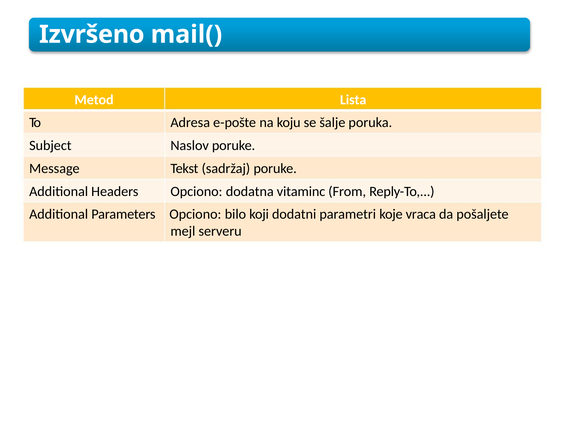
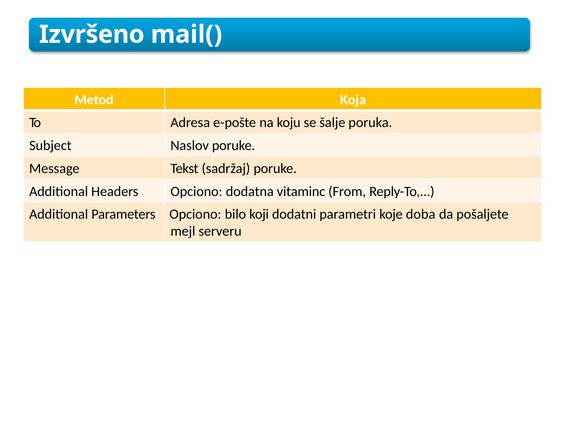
Lista: Lista -> Koja
vraca: vraca -> doba
